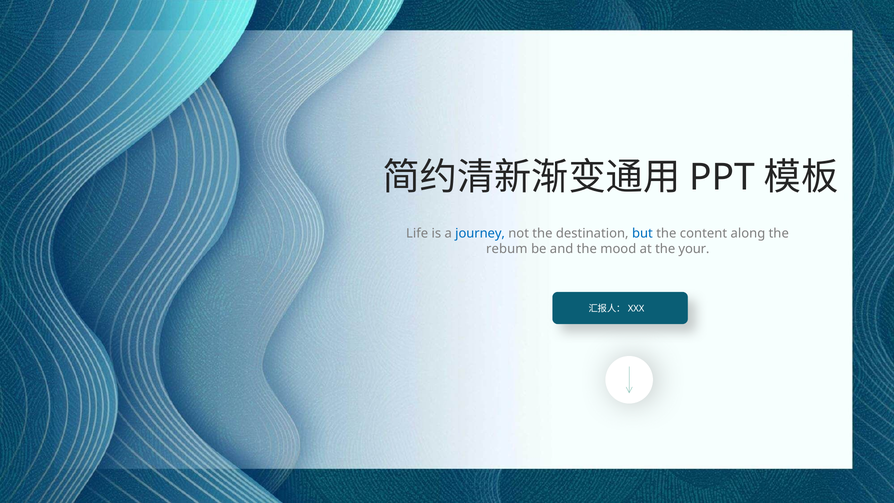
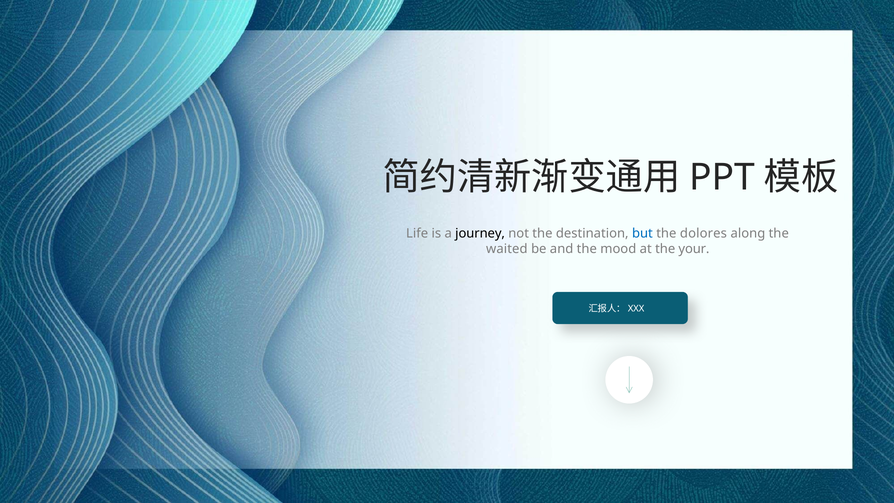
journey colour: blue -> black
content: content -> dolores
rebum: rebum -> waited
